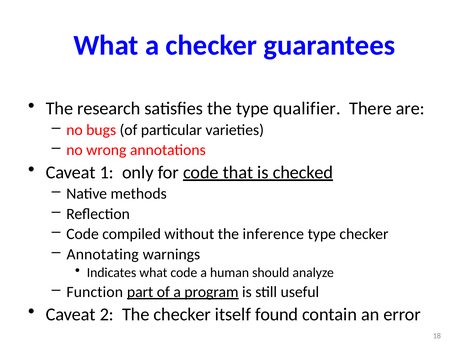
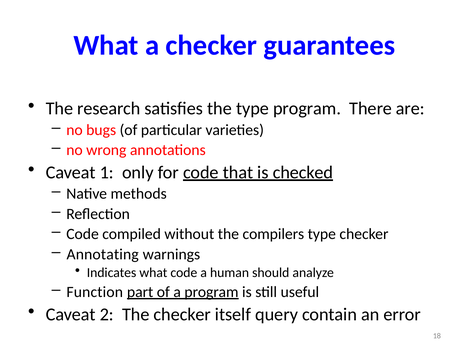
type qualifier: qualifier -> program
inference: inference -> compilers
found: found -> query
